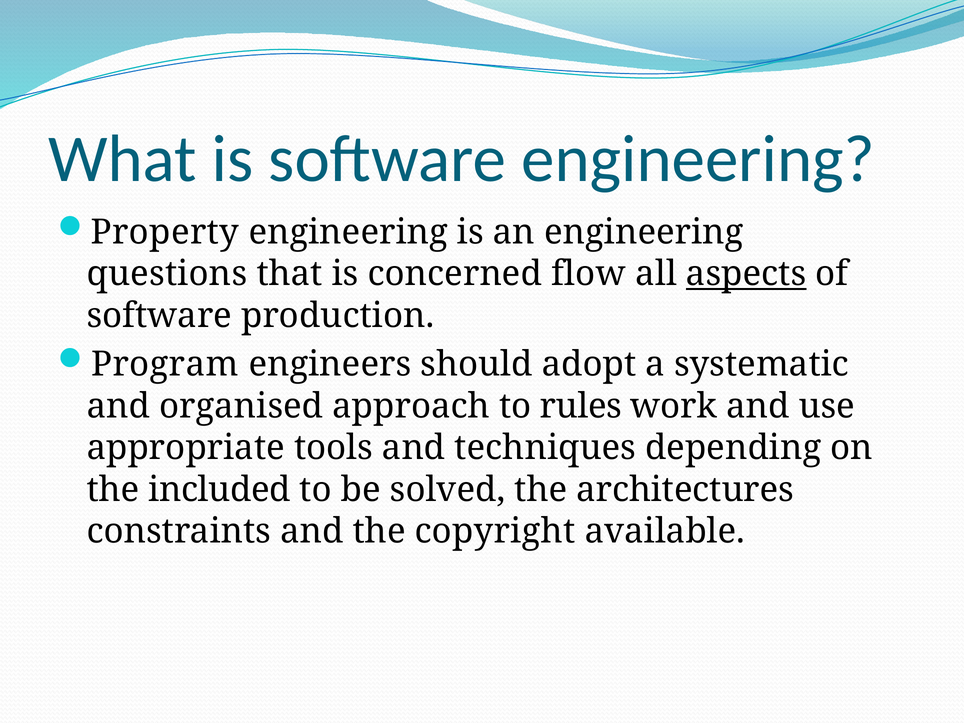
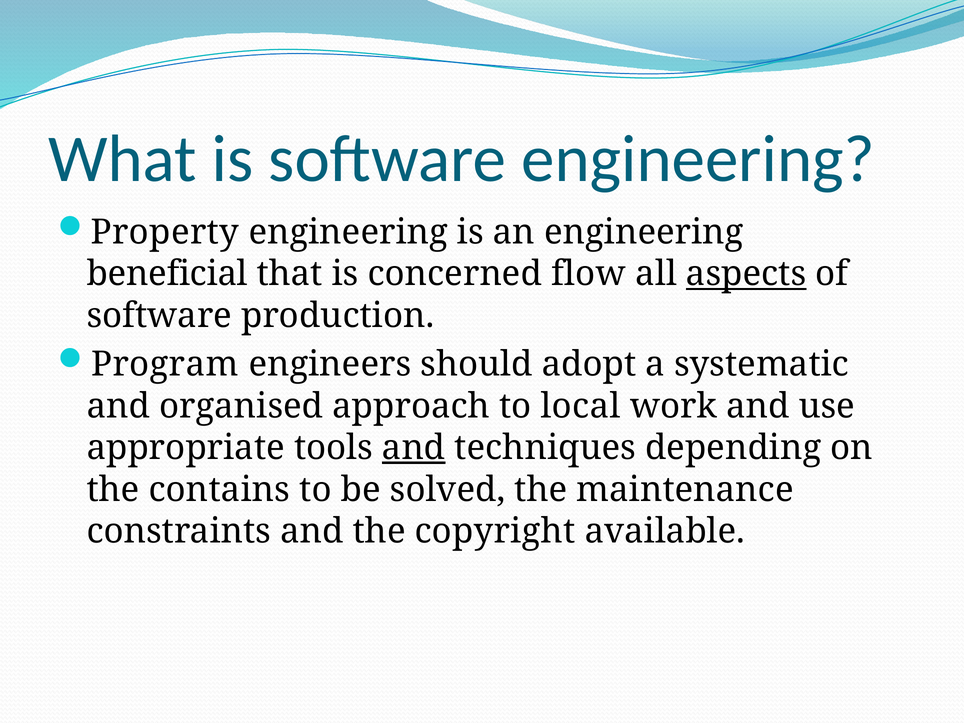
questions: questions -> beneficial
rules: rules -> local
and at (414, 448) underline: none -> present
included: included -> contains
architectures: architectures -> maintenance
